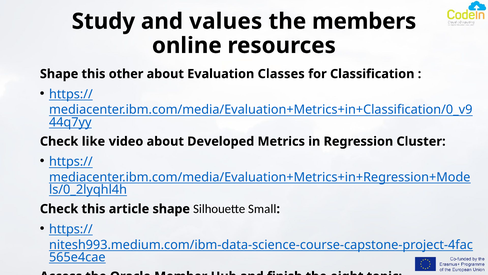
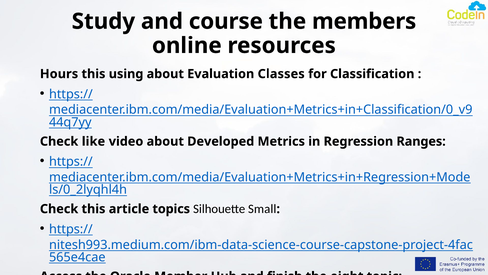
values: values -> course
Shape at (59, 74): Shape -> Hours
other: other -> using
Cluster: Cluster -> Ranges
article shape: shape -> topics
